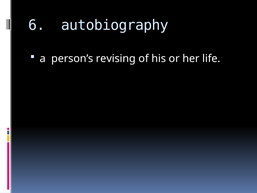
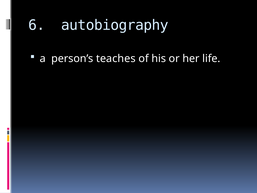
revising: revising -> teaches
